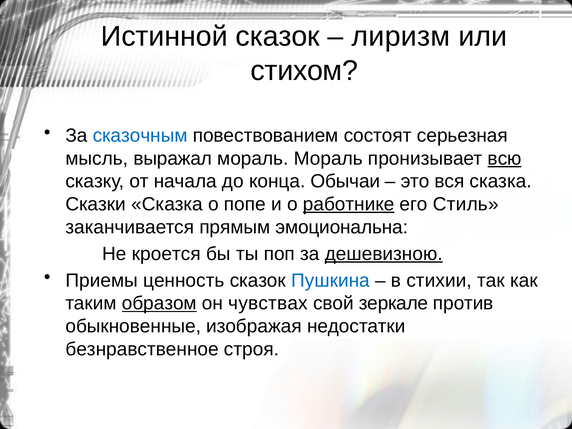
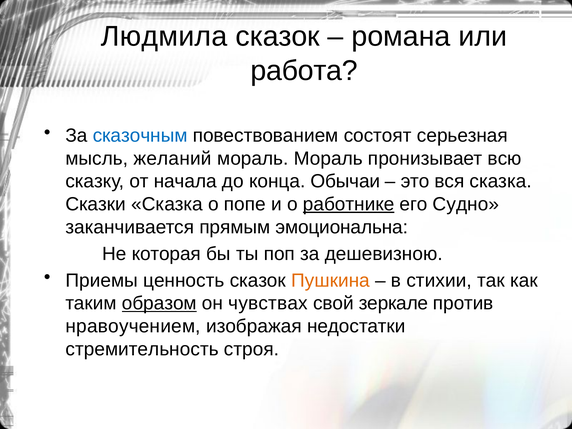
Истинной: Истинной -> Людмила
лиризм: лиризм -> романа
стихом: стихом -> работа
выражал: выражал -> желаний
всю underline: present -> none
Стиль: Стиль -> Судно
кроется: кроется -> которая
дешевизною underline: present -> none
Пушкина colour: blue -> orange
обыкновенные: обыкновенные -> нравоучением
безнравственное: безнравственное -> стремительность
